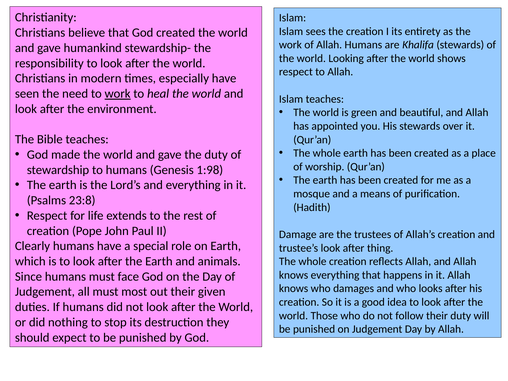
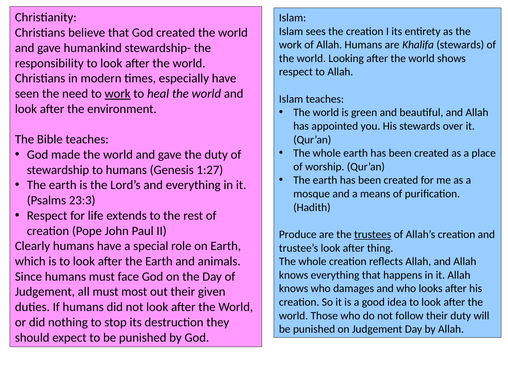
1:98: 1:98 -> 1:27
23:8: 23:8 -> 23:3
Damage: Damage -> Produce
trustees underline: none -> present
